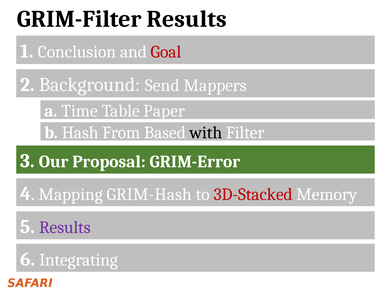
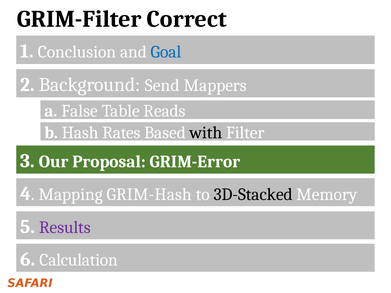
GRIM-Filter Results: Results -> Correct
Goal colour: red -> blue
Time: Time -> False
Paper: Paper -> Reads
From: From -> Rates
3D-Stacked colour: red -> black
Integrating: Integrating -> Calculation
